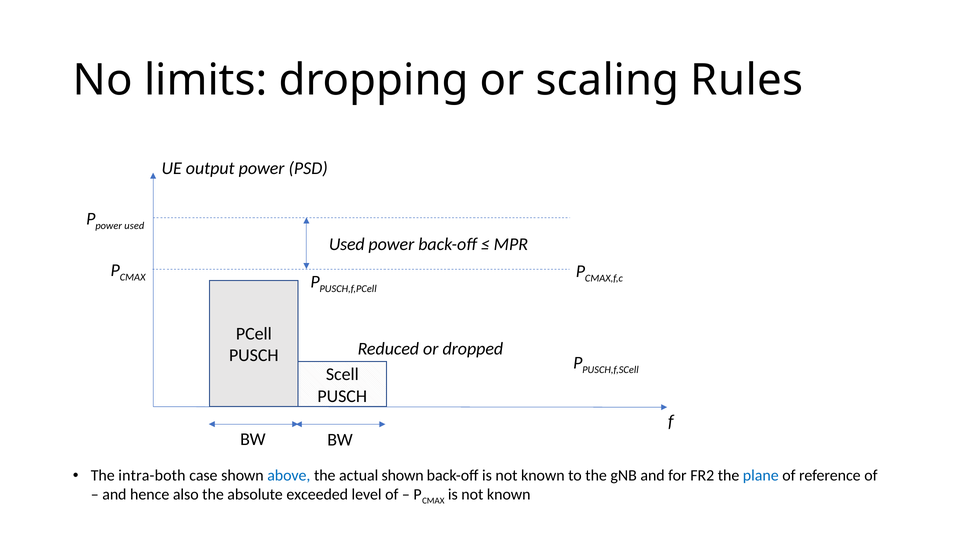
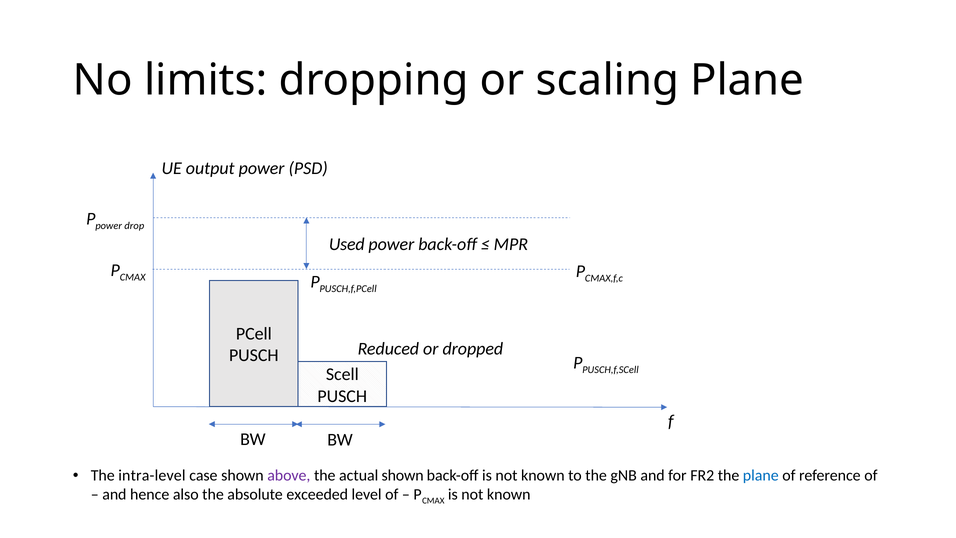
scaling Rules: Rules -> Plane
power used: used -> drop
intra-both: intra-both -> intra-level
above colour: blue -> purple
